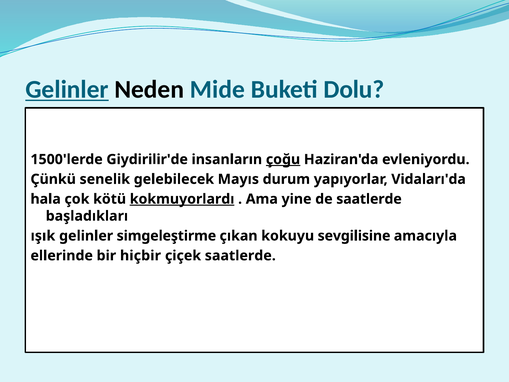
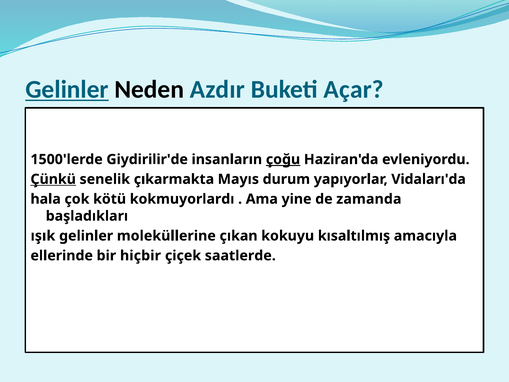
Mide: Mide -> Azdır
Dolu: Dolu -> Açar
Çünkü underline: none -> present
gelebilecek: gelebilecek -> çıkarmakta
kokmuyorlardı underline: present -> none
de saatlerde: saatlerde -> zamanda
simgeleştirme: simgeleştirme -> moleküllerine
sevgilisine: sevgilisine -> kısaltılmış
